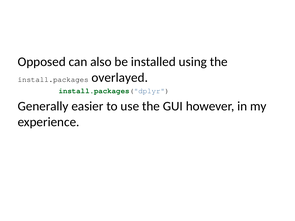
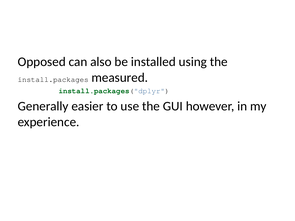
overlayed: overlayed -> measured
